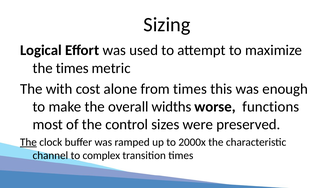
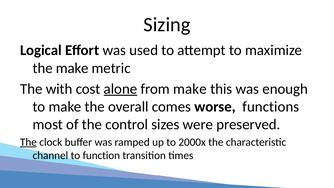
the times: times -> make
alone underline: none -> present
from times: times -> make
widths: widths -> comes
complex: complex -> function
